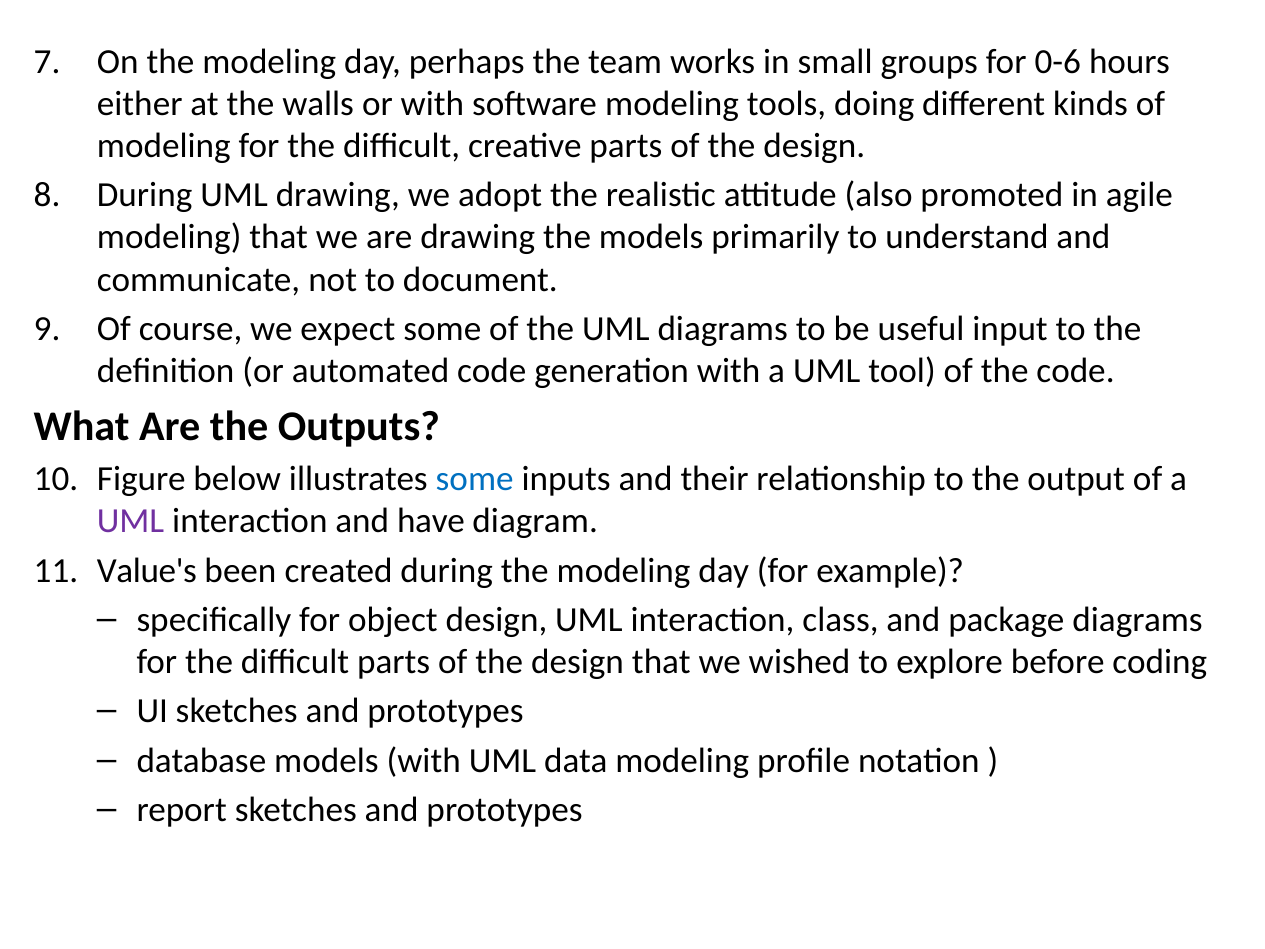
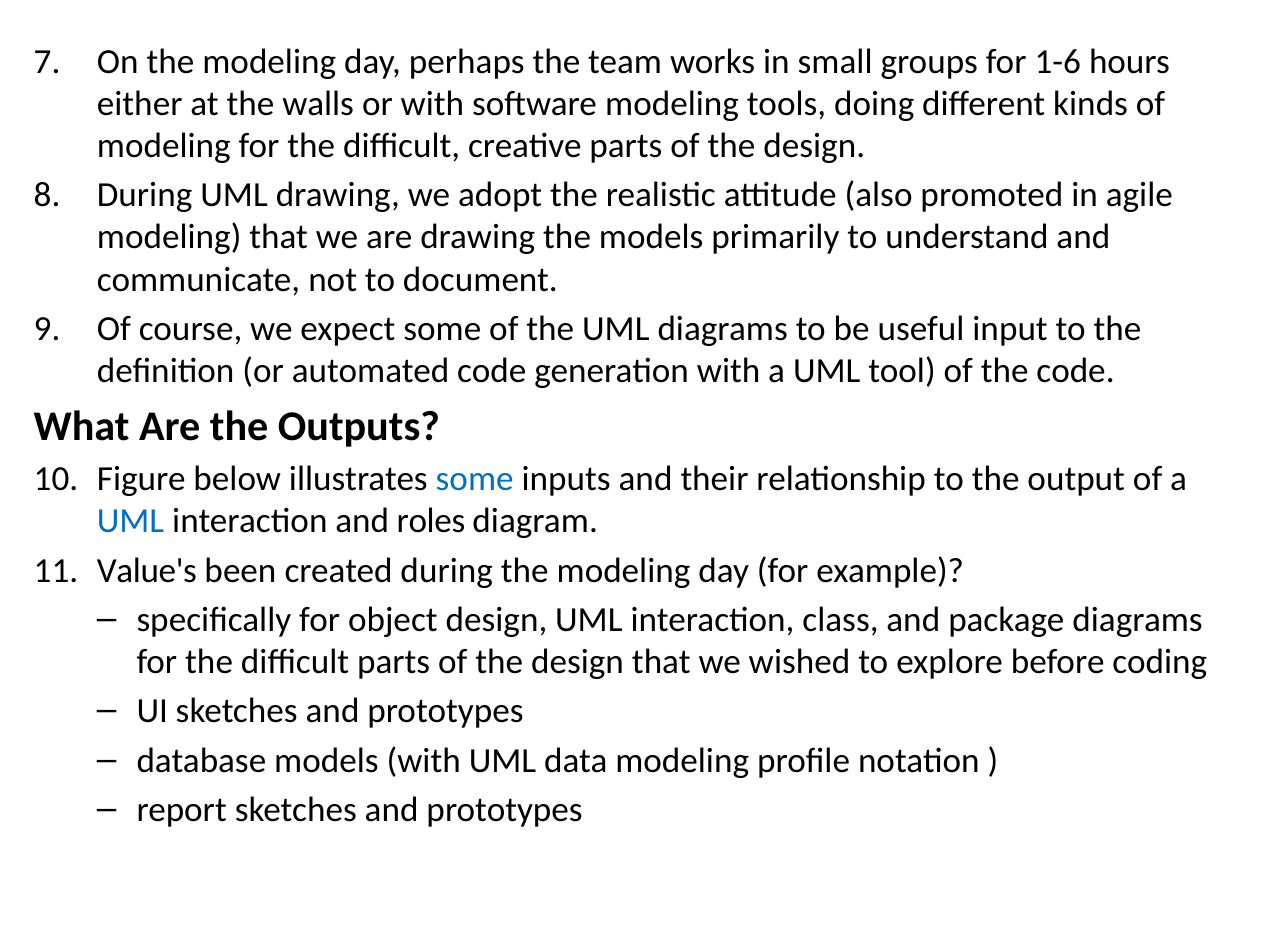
0-6: 0-6 -> 1-6
UML at (131, 521) colour: purple -> blue
have: have -> roles
